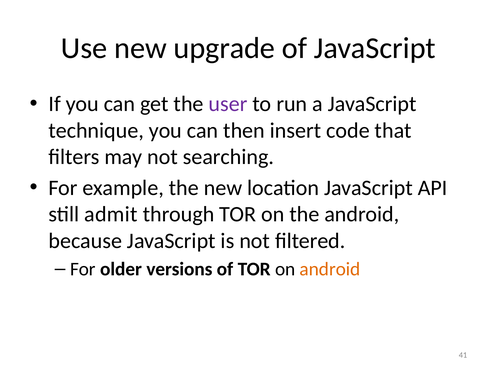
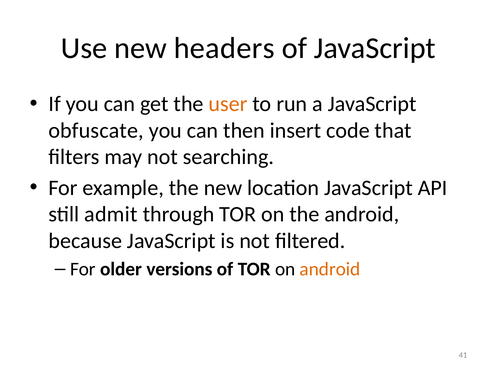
upgrade: upgrade -> headers
user colour: purple -> orange
technique: technique -> obfuscate
